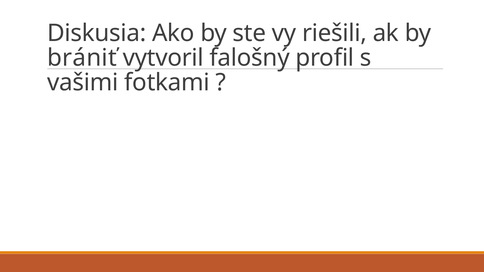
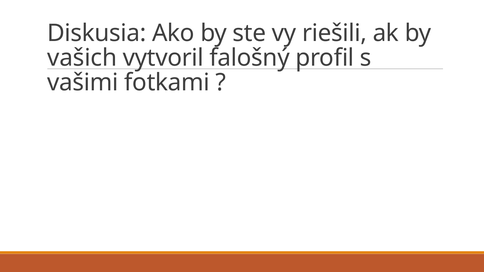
brániť: brániť -> vašich
